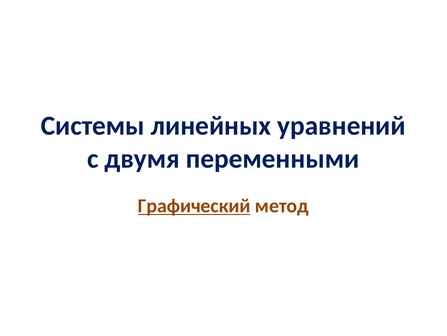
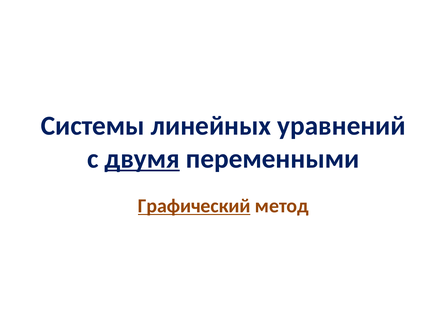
двумя underline: none -> present
